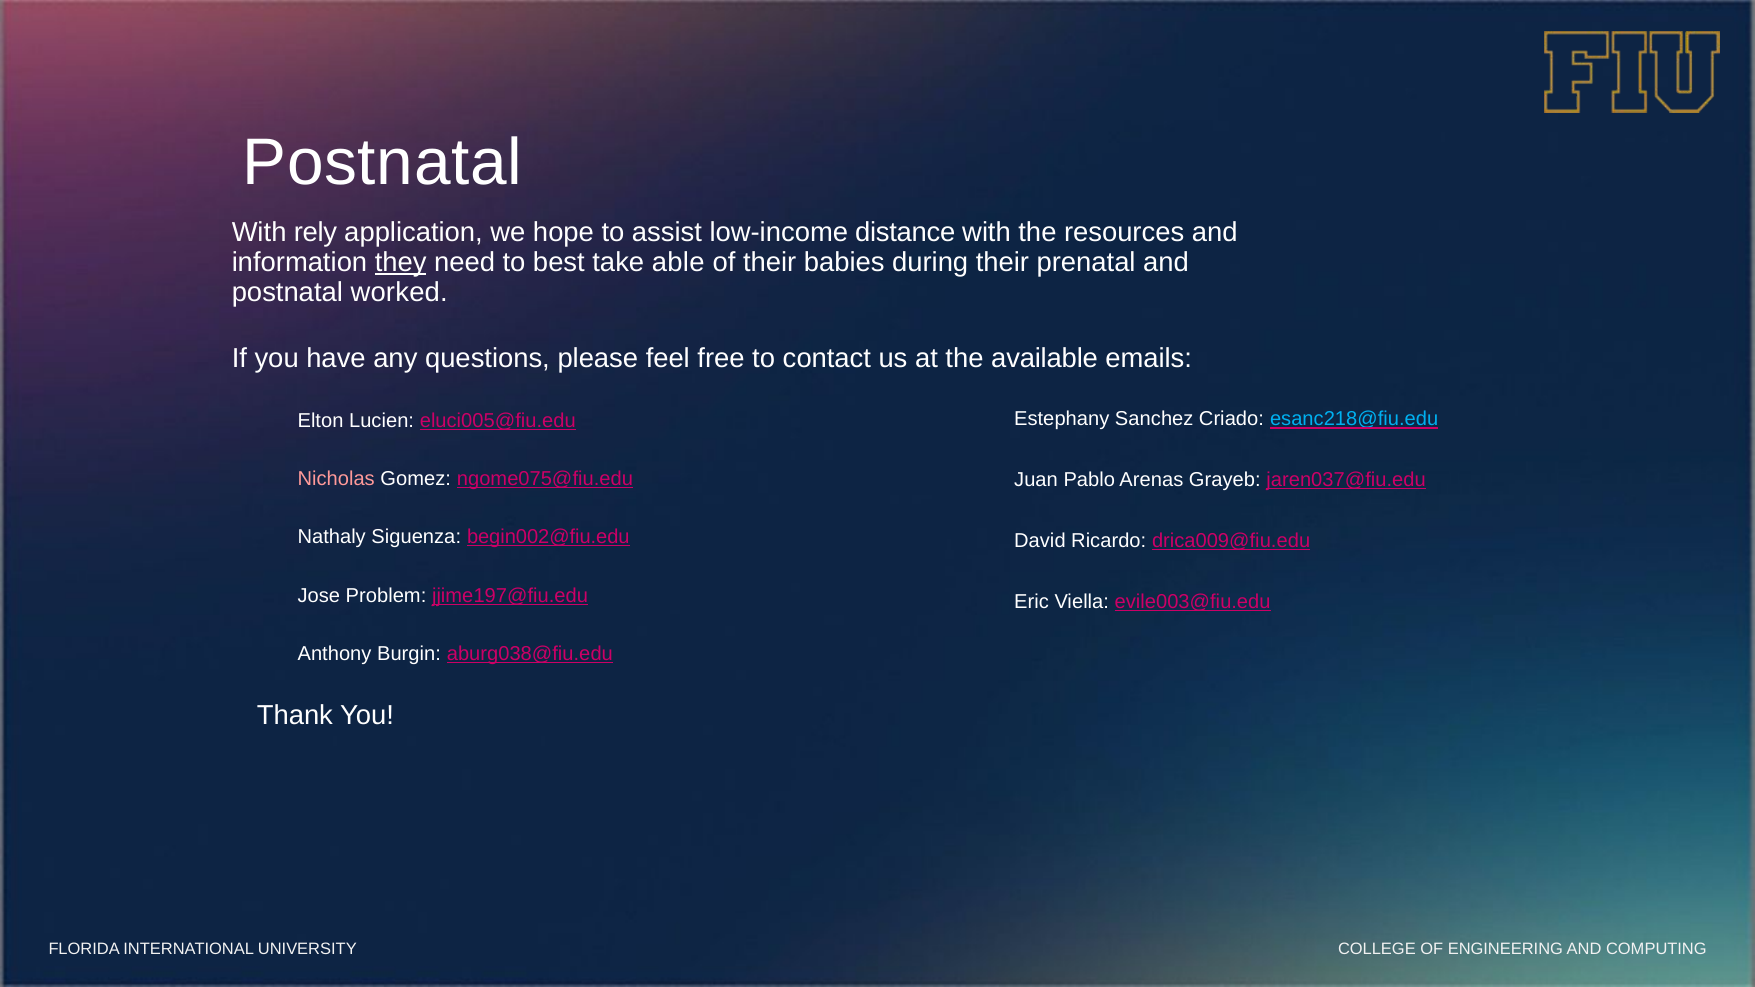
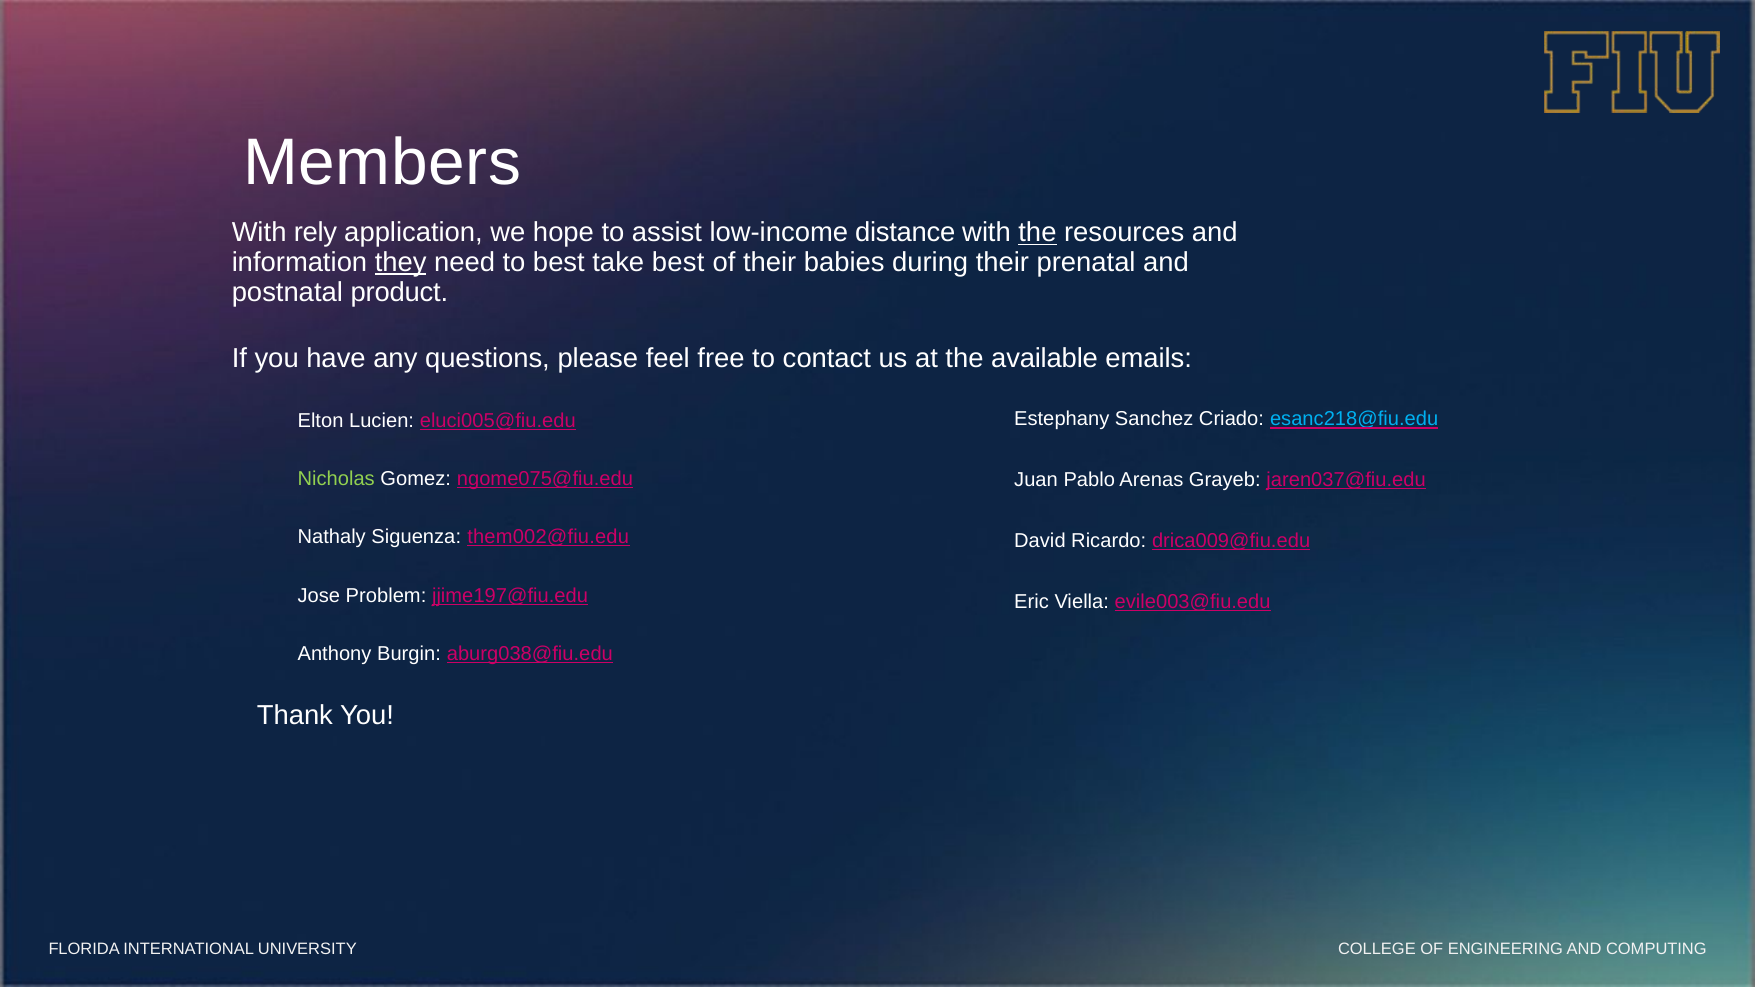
Postnatal at (382, 163): Postnatal -> Members
the at (1037, 233) underline: none -> present
take able: able -> best
worked: worked -> product
Nicholas colour: pink -> light green
begin002@fiu.edu: begin002@fiu.edu -> them002@fiu.edu
